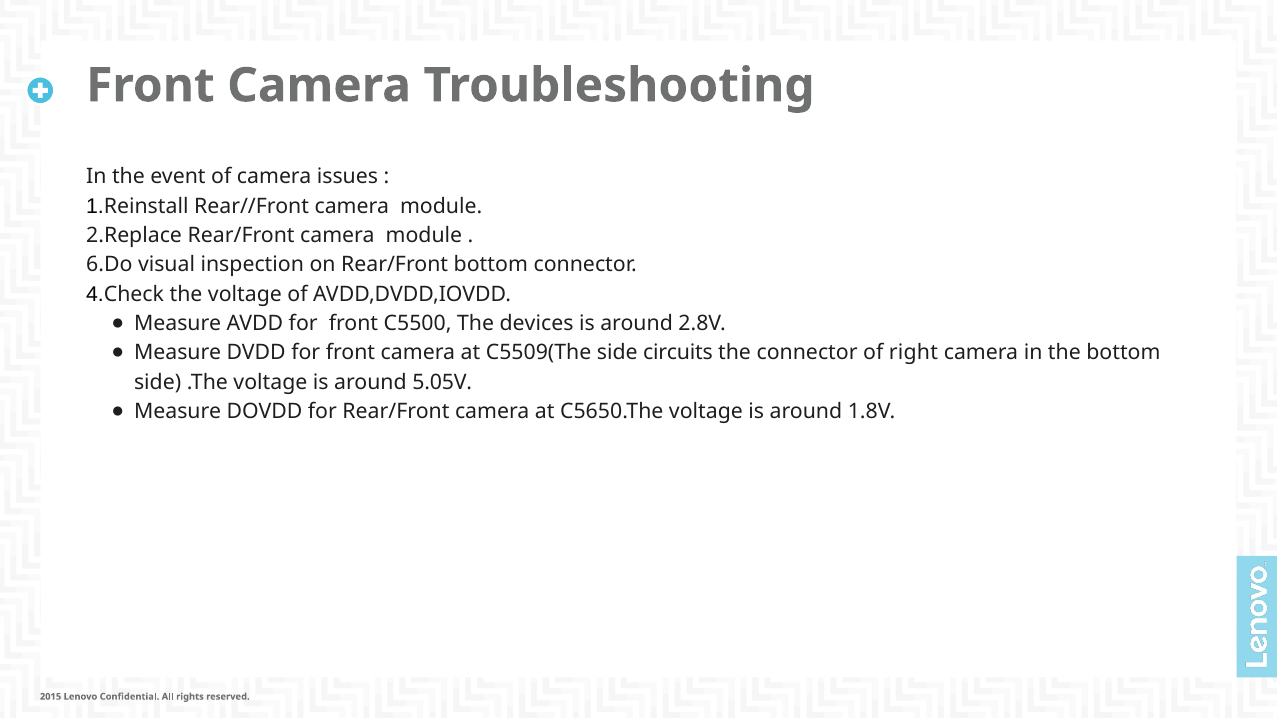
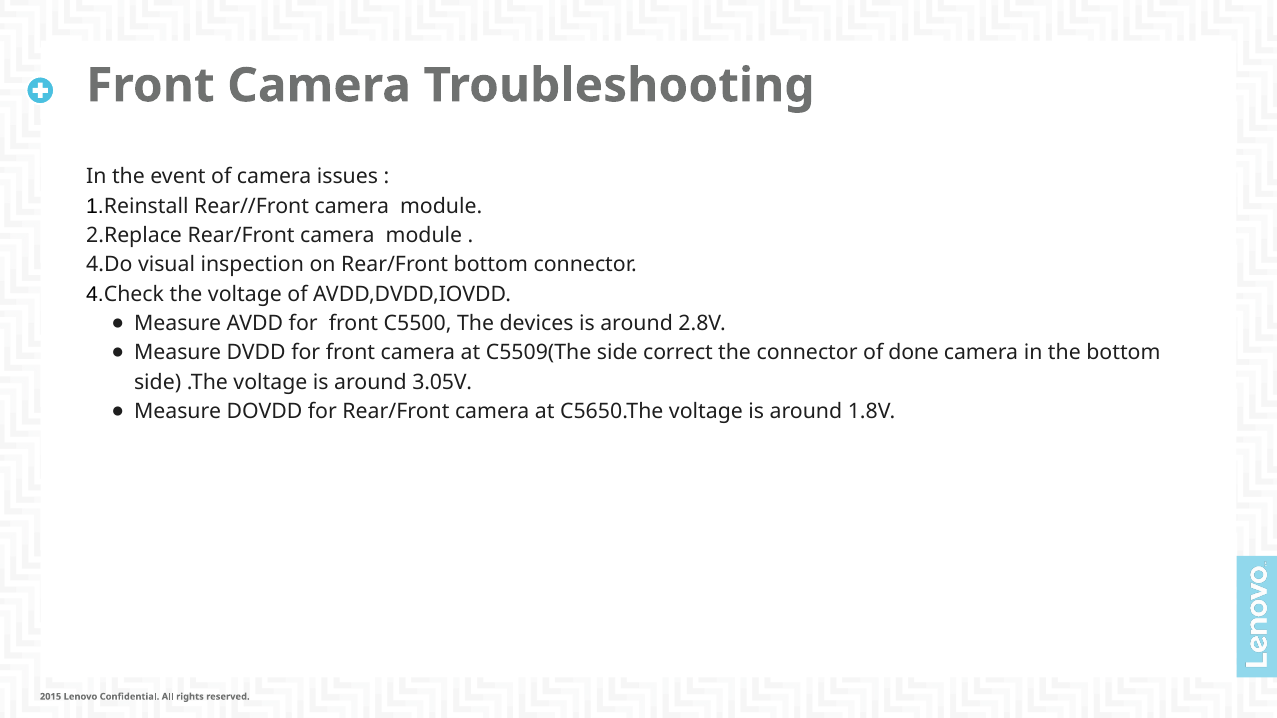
6.Do: 6.Do -> 4.Do
circuits: circuits -> correct
right: right -> done
5.05V: 5.05V -> 3.05V
